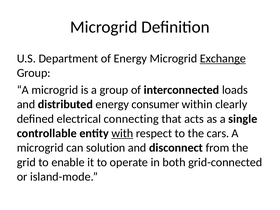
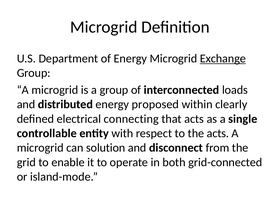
consumer: consumer -> proposed
with underline: present -> none
the cars: cars -> acts
